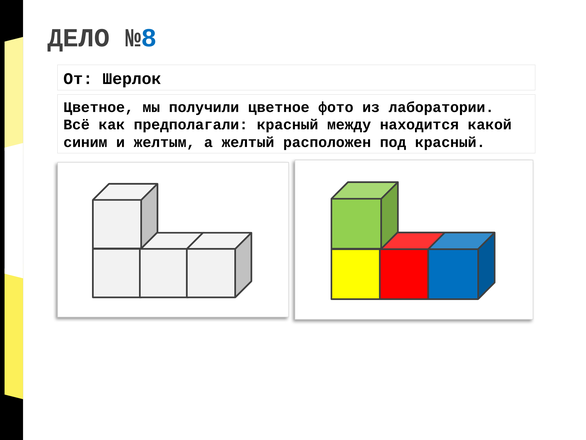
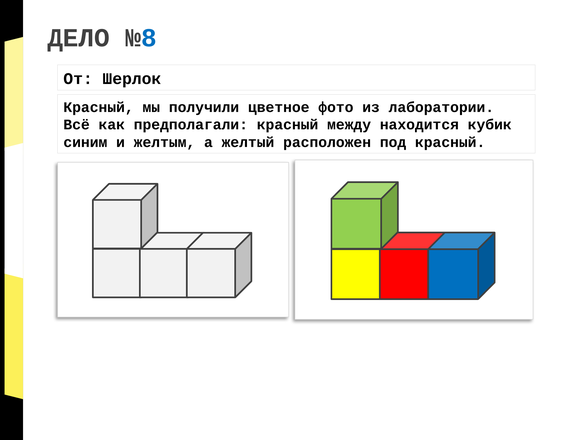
Цветное at (99, 107): Цветное -> Красный
какой: какой -> кубик
